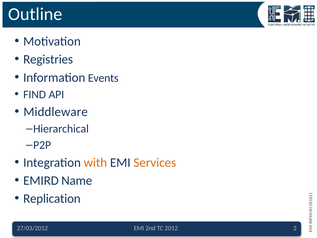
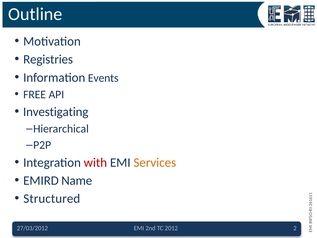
FIND: FIND -> FREE
Middleware: Middleware -> Investigating
with colour: orange -> red
Replication: Replication -> Structured
